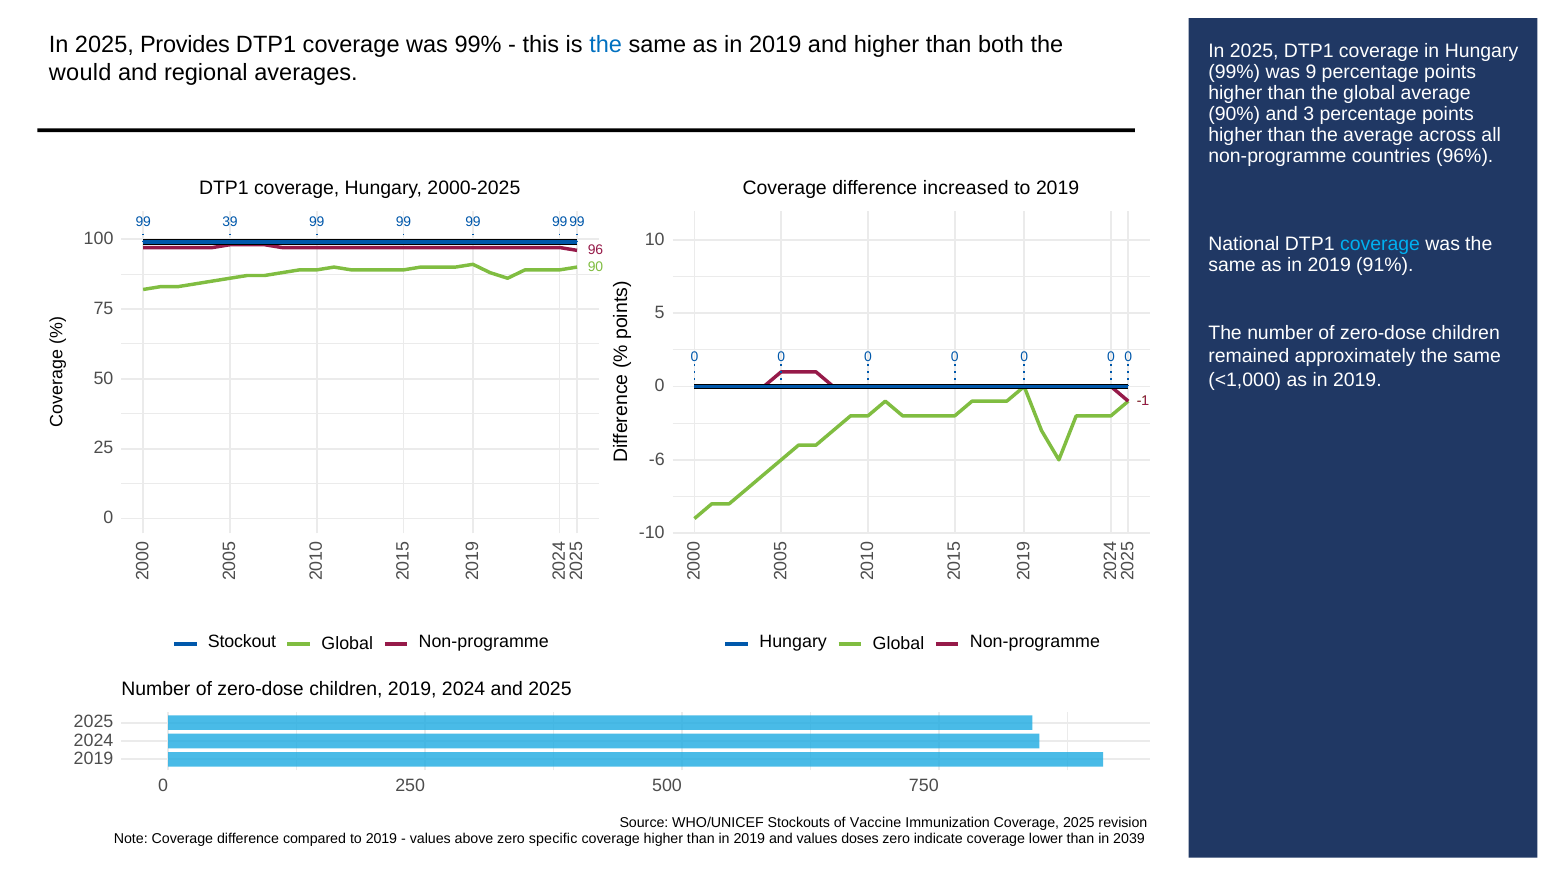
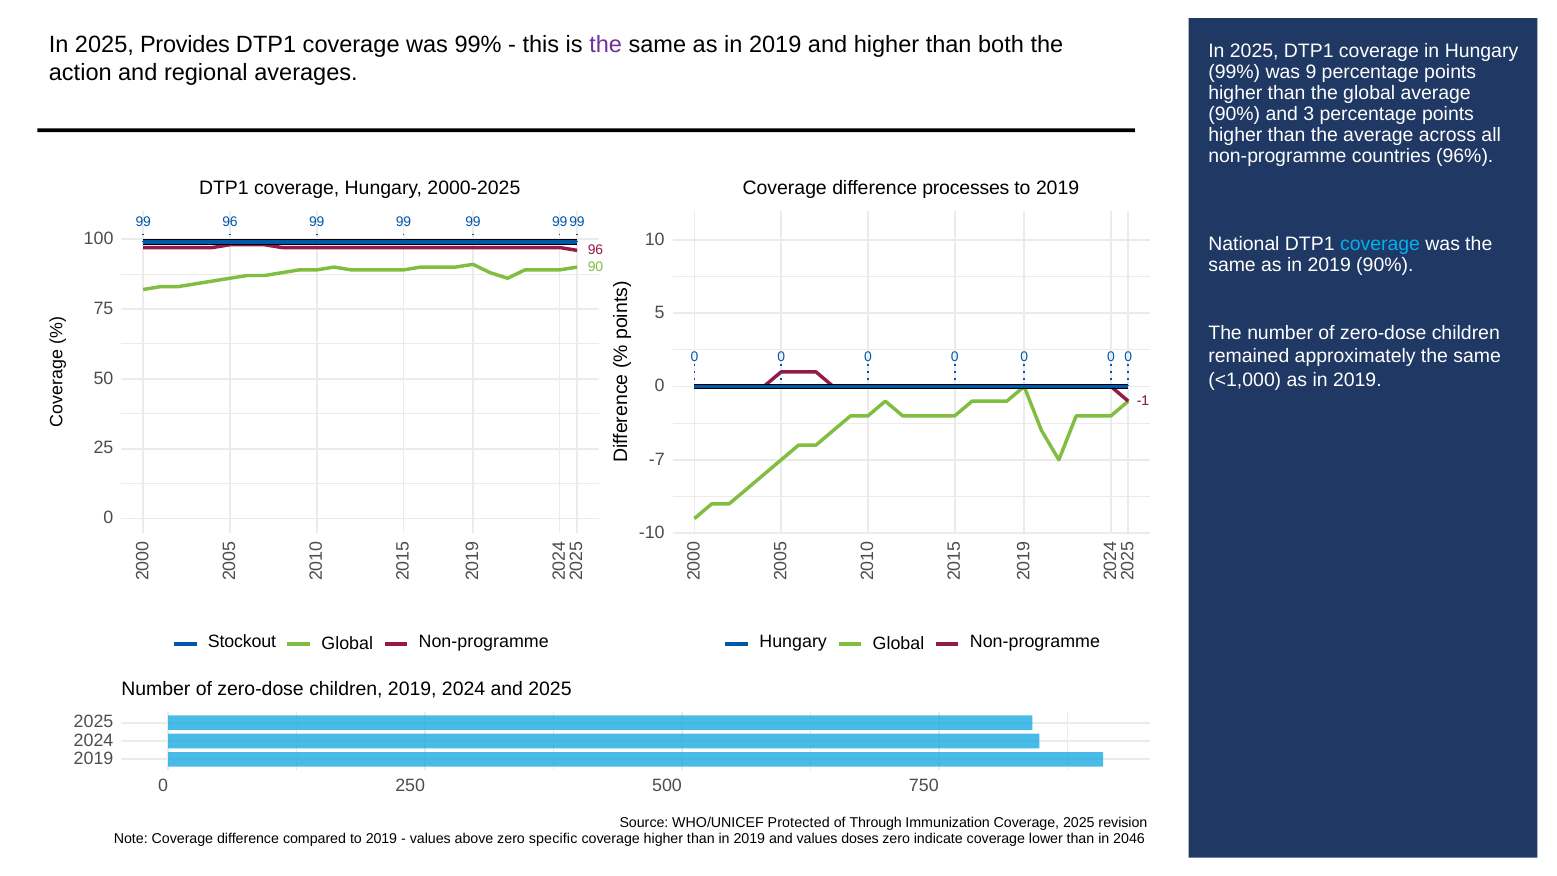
the at (606, 45) colour: blue -> purple
would: would -> action
increased: increased -> processes
99 39: 39 -> 96
2019 91%: 91% -> 90%
-6: -6 -> -7
Stockouts: Stockouts -> Protected
Vaccine: Vaccine -> Through
2039: 2039 -> 2046
